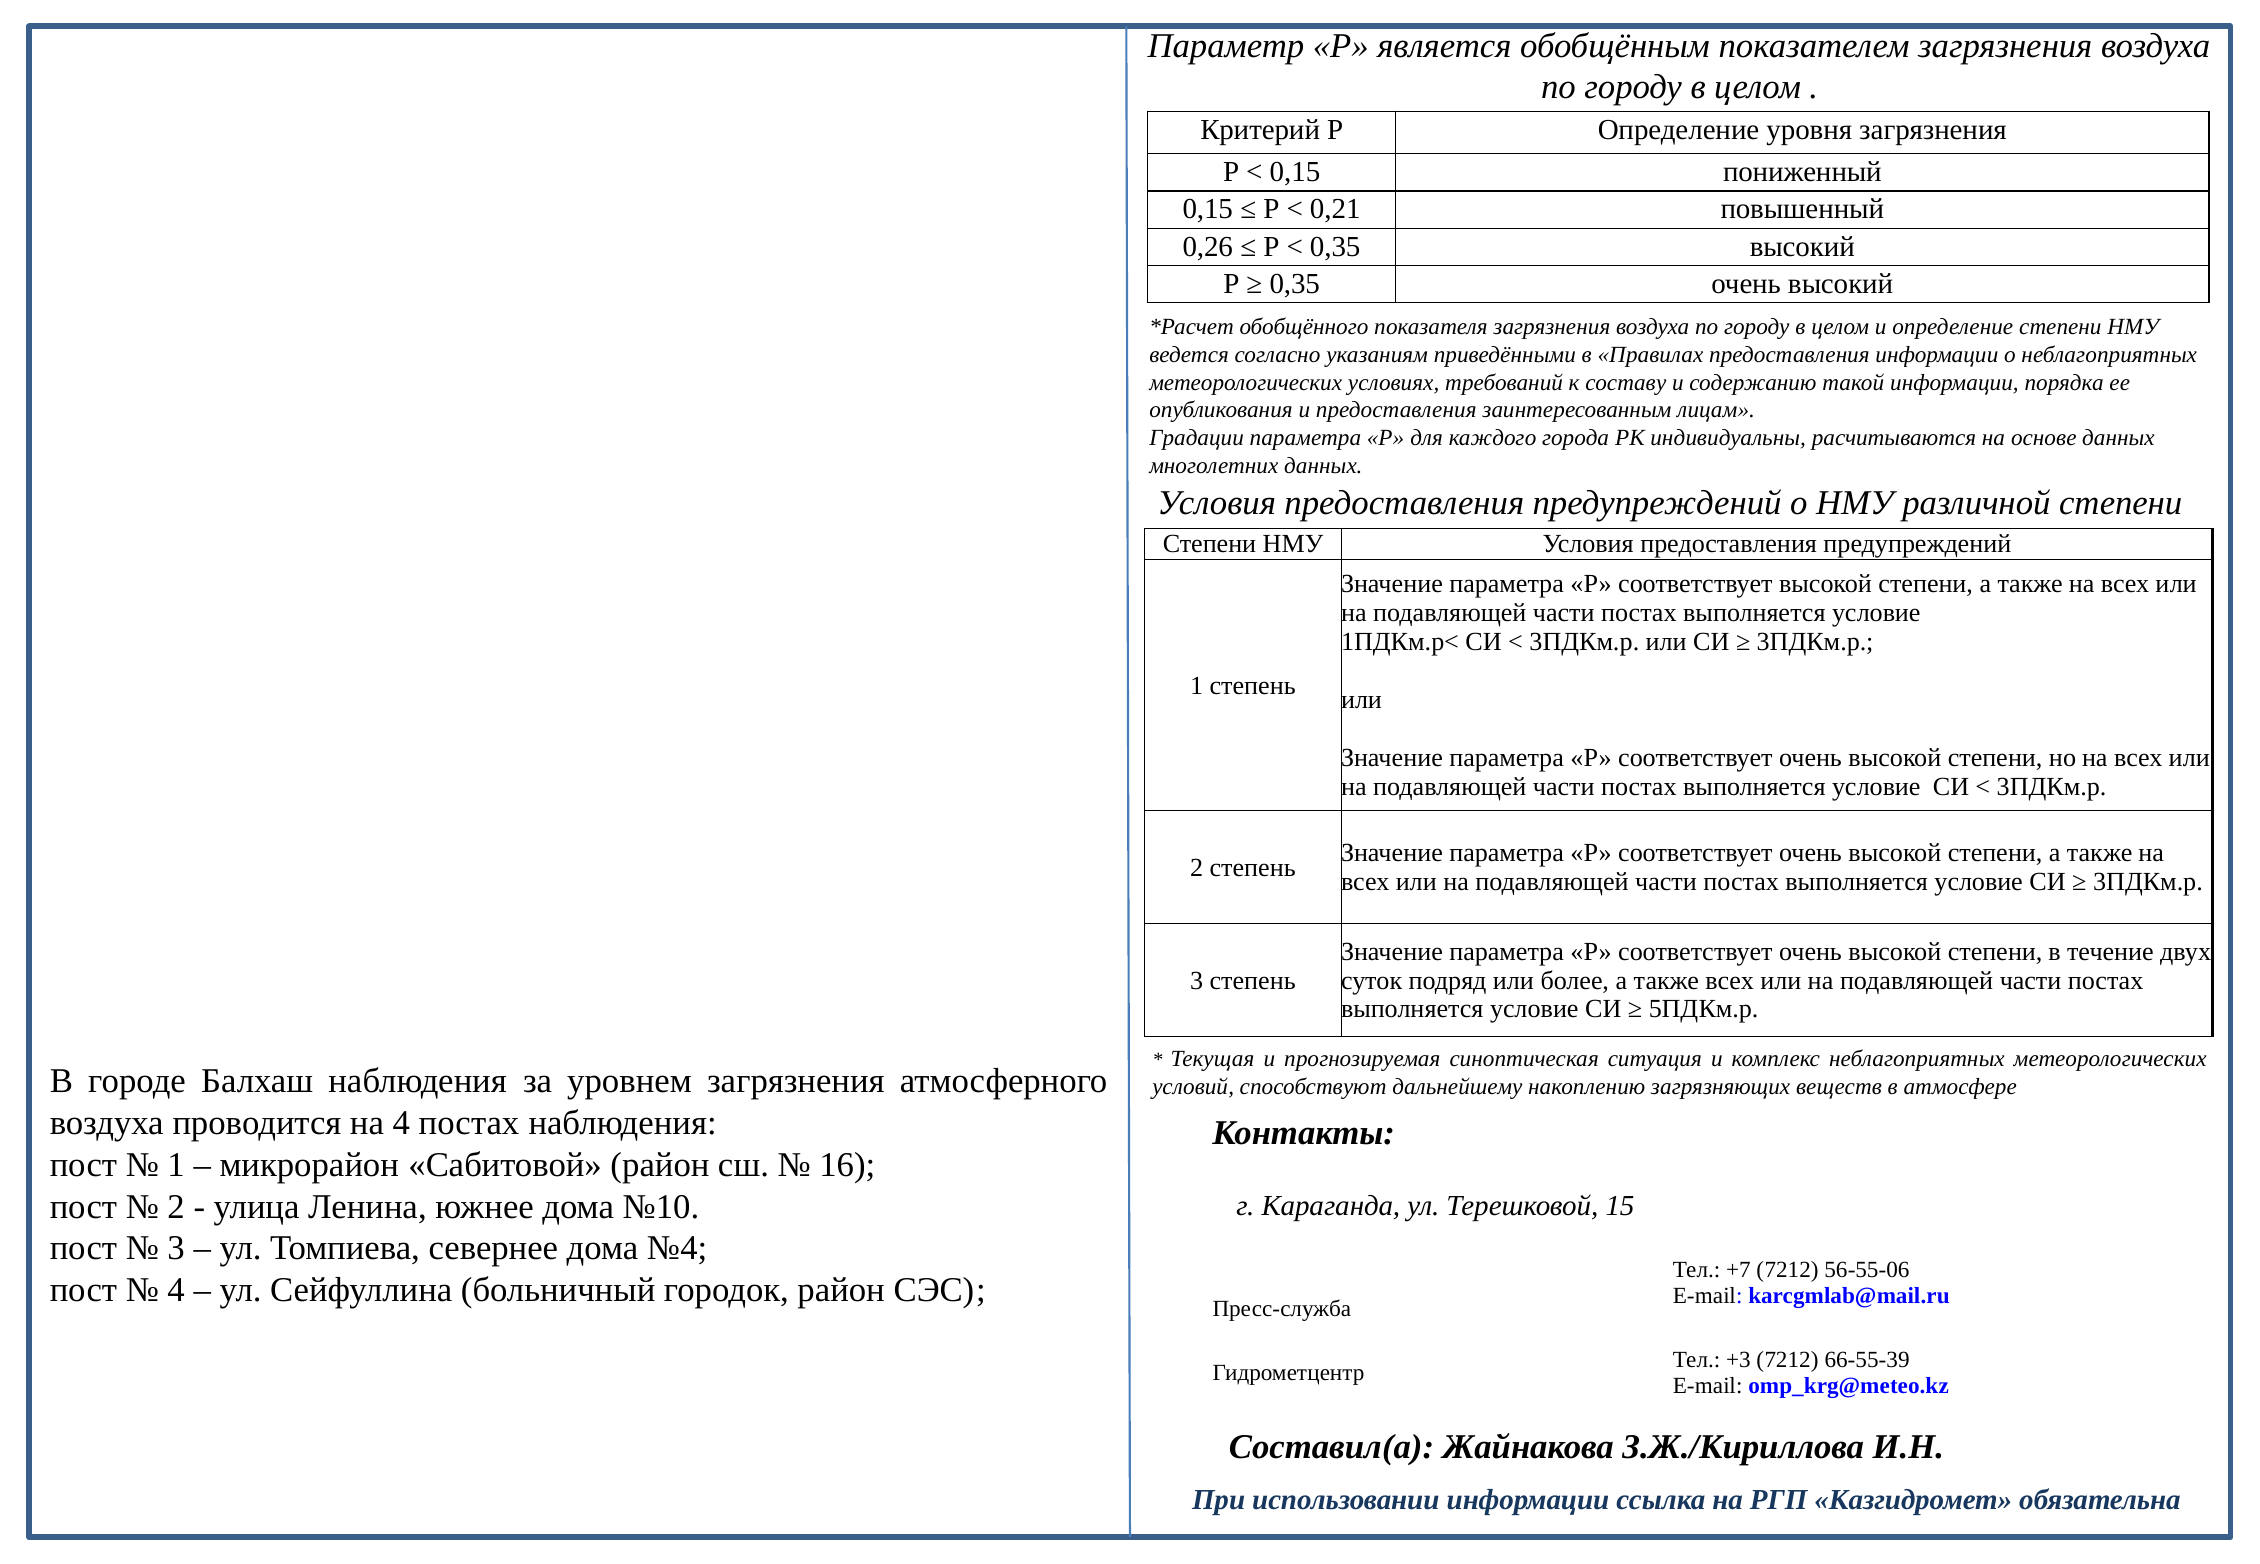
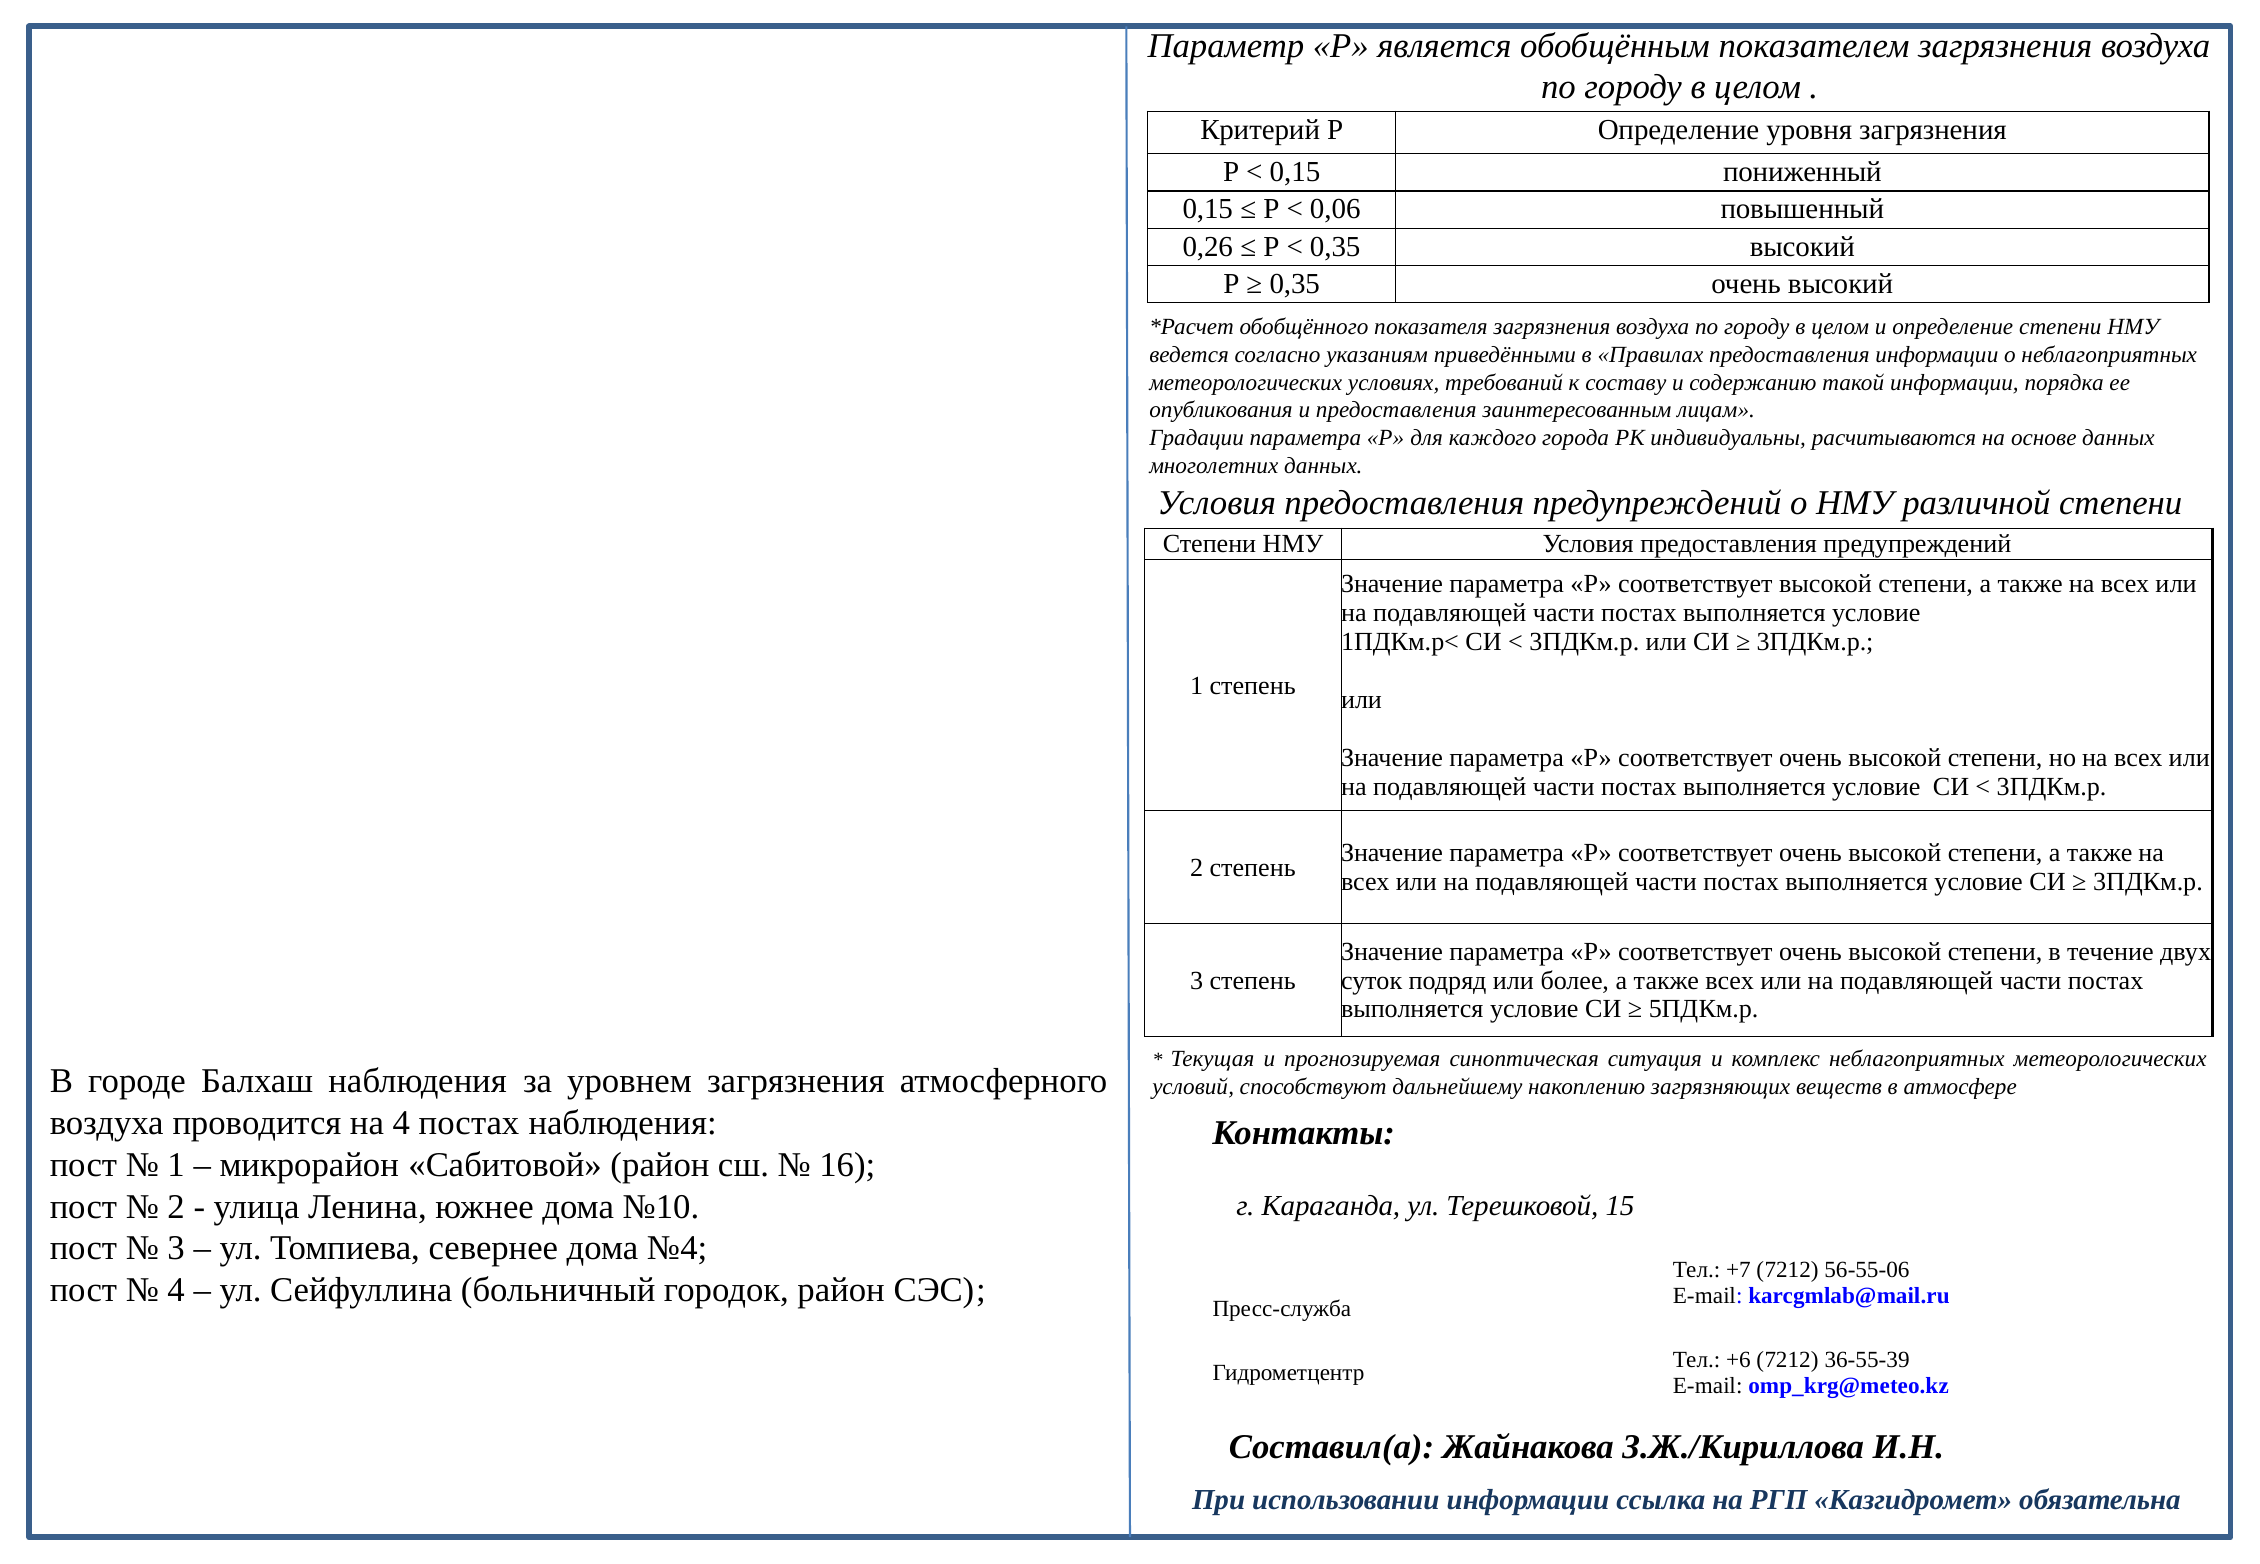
0,21: 0,21 -> 0,06
+3: +3 -> +6
66-55-39: 66-55-39 -> 36-55-39
